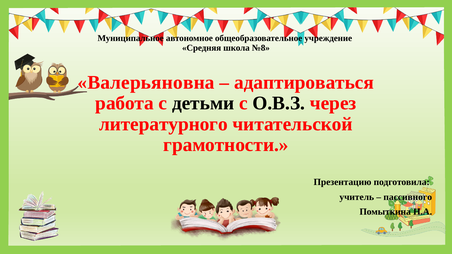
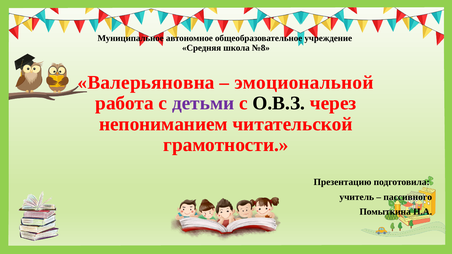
адаптироваться: адаптироваться -> эмоциональной
детьми colour: black -> purple
литературного: литературного -> непониманием
